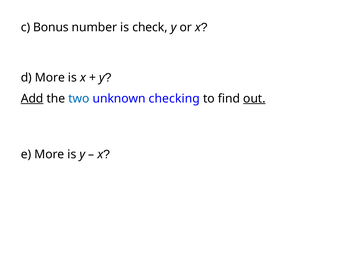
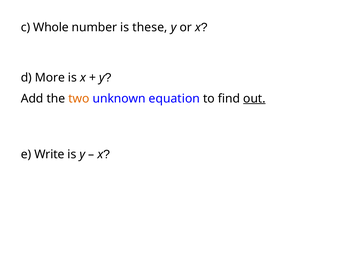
Bonus: Bonus -> Whole
check: check -> these
Add underline: present -> none
two colour: blue -> orange
checking: checking -> equation
e More: More -> Write
